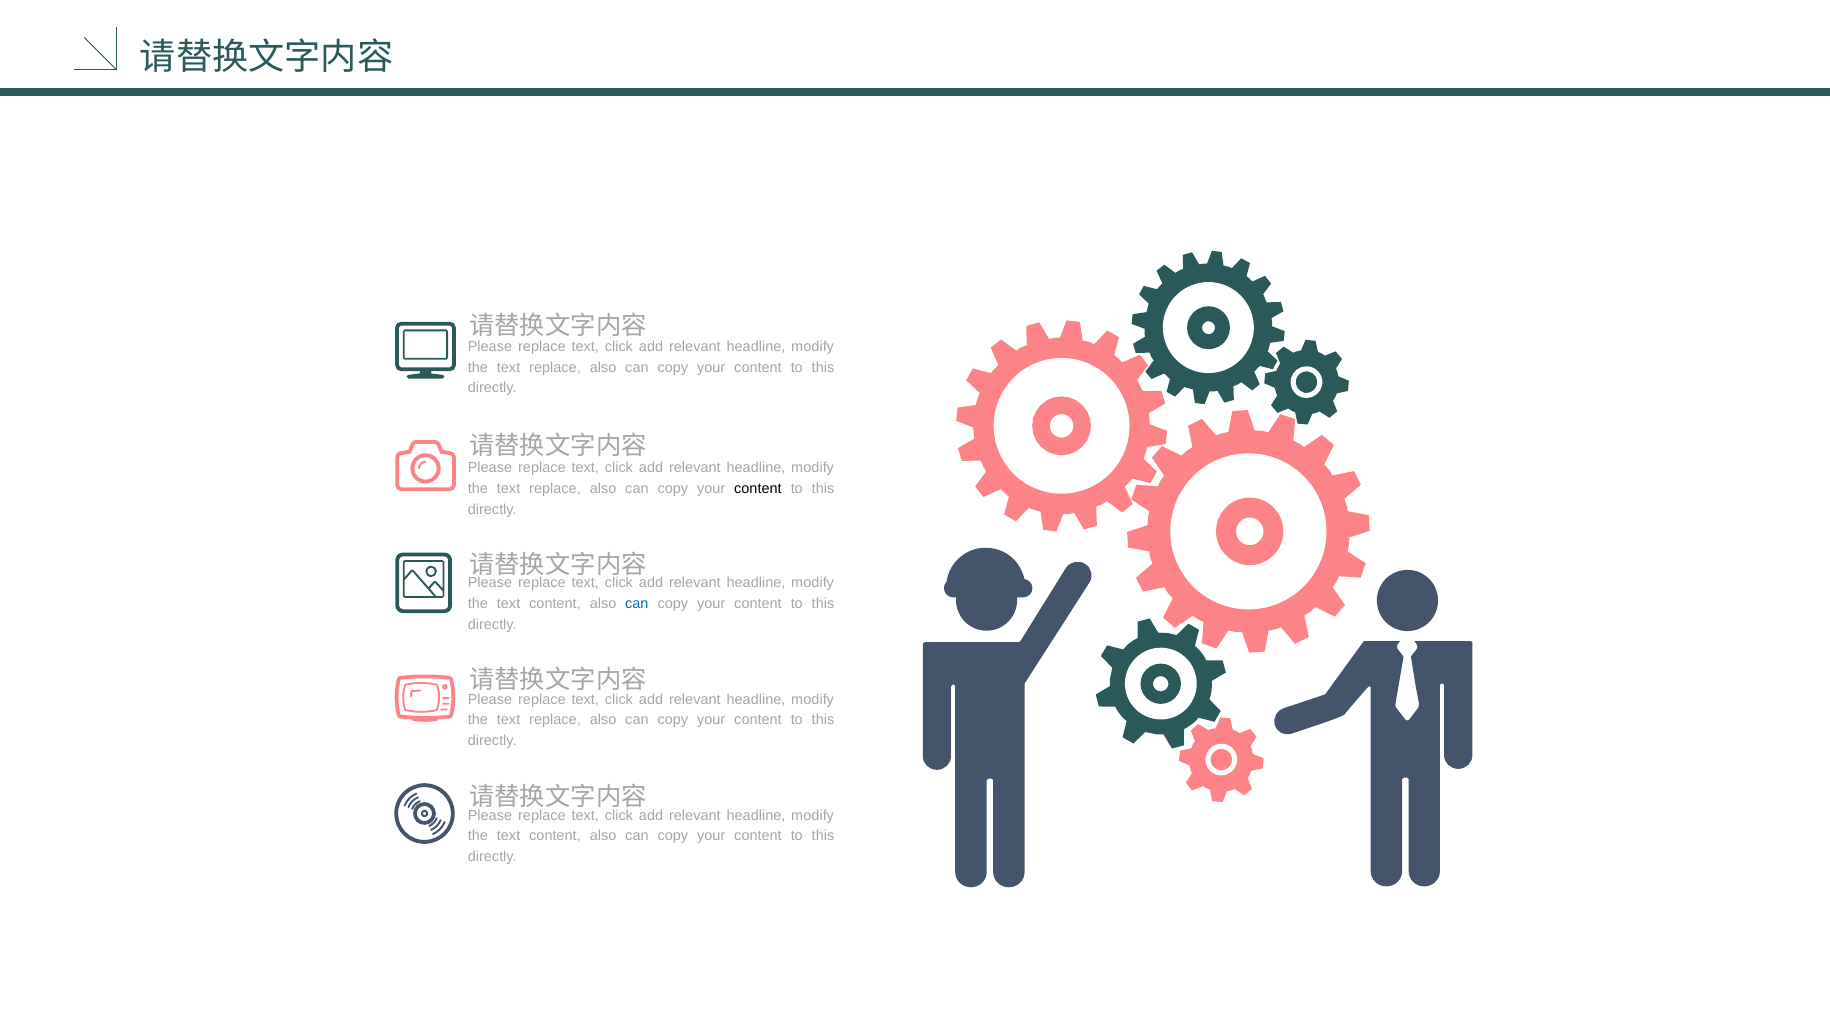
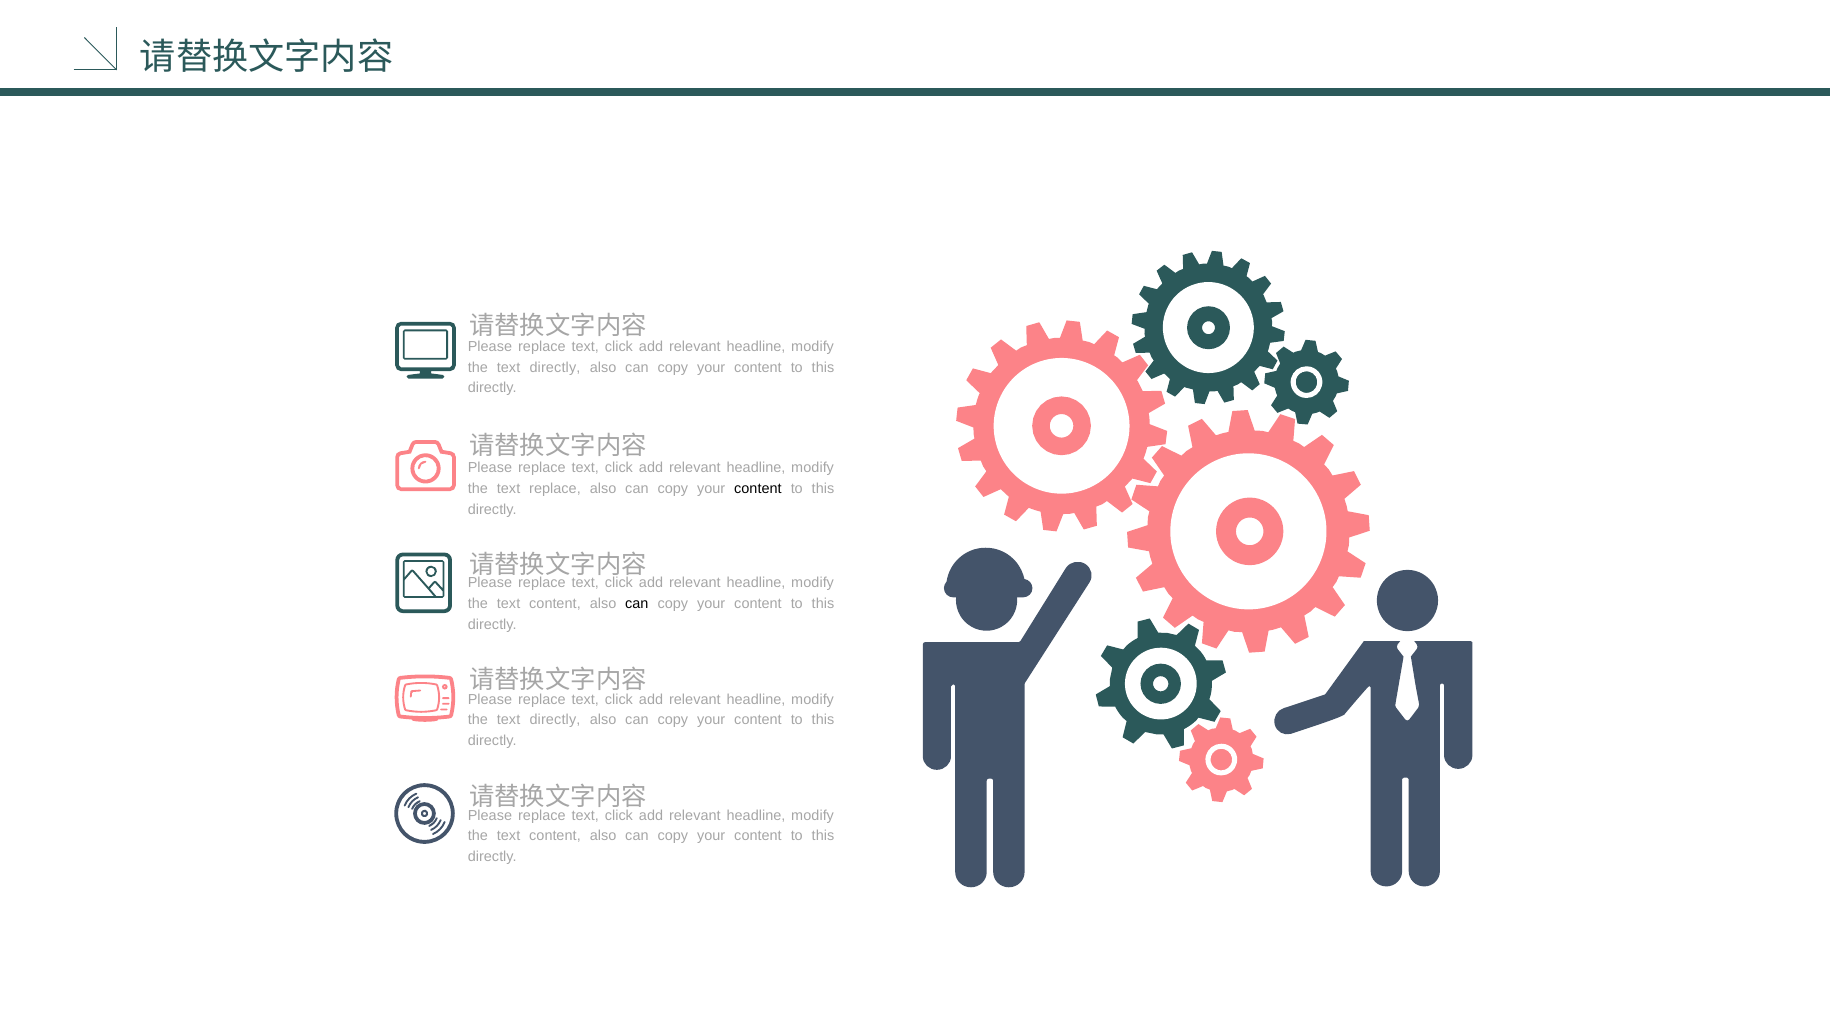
replace at (555, 367): replace -> directly
can at (637, 603) colour: blue -> black
replace at (555, 720): replace -> directly
